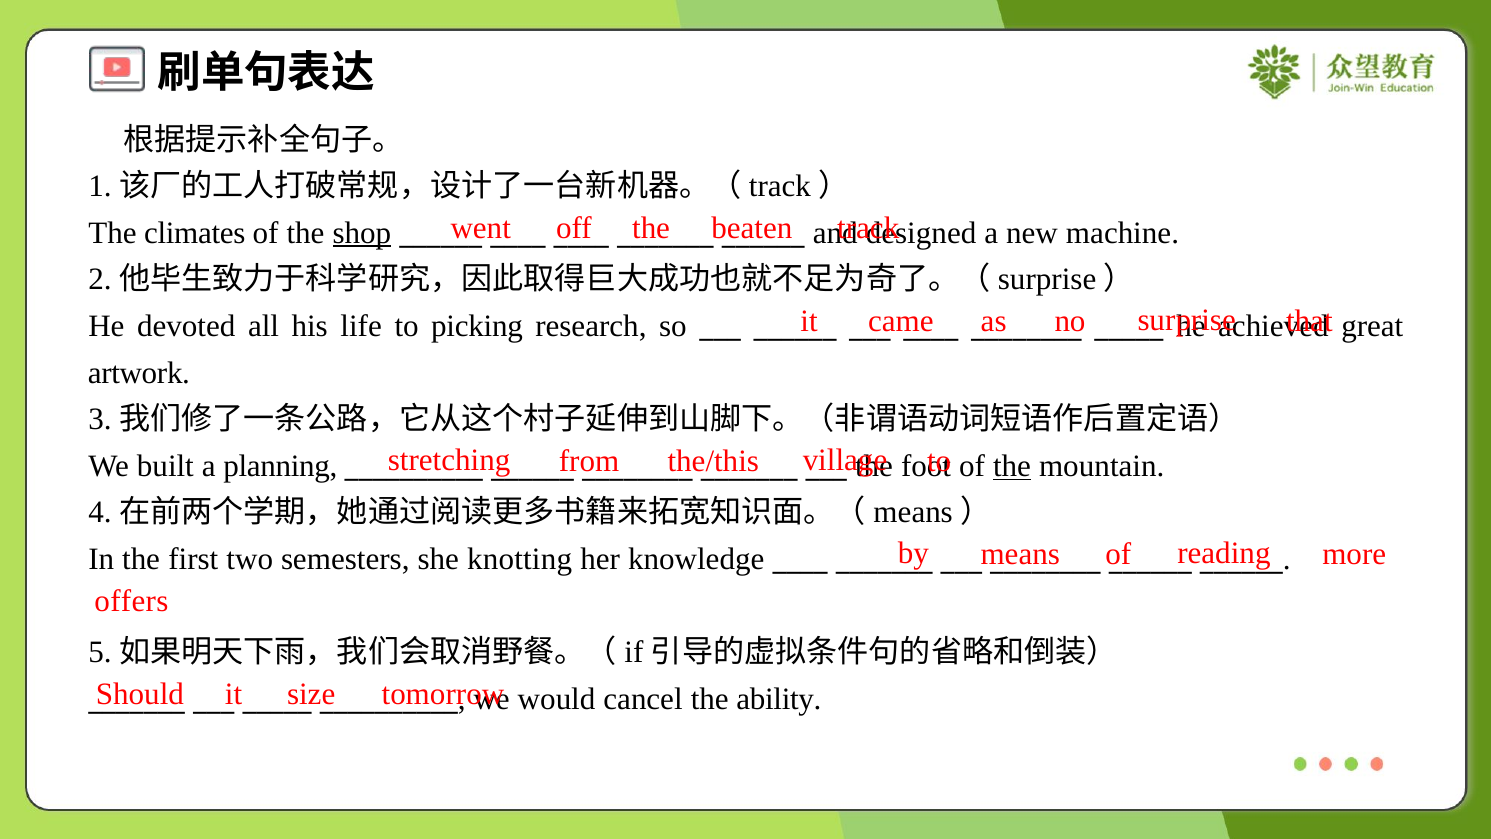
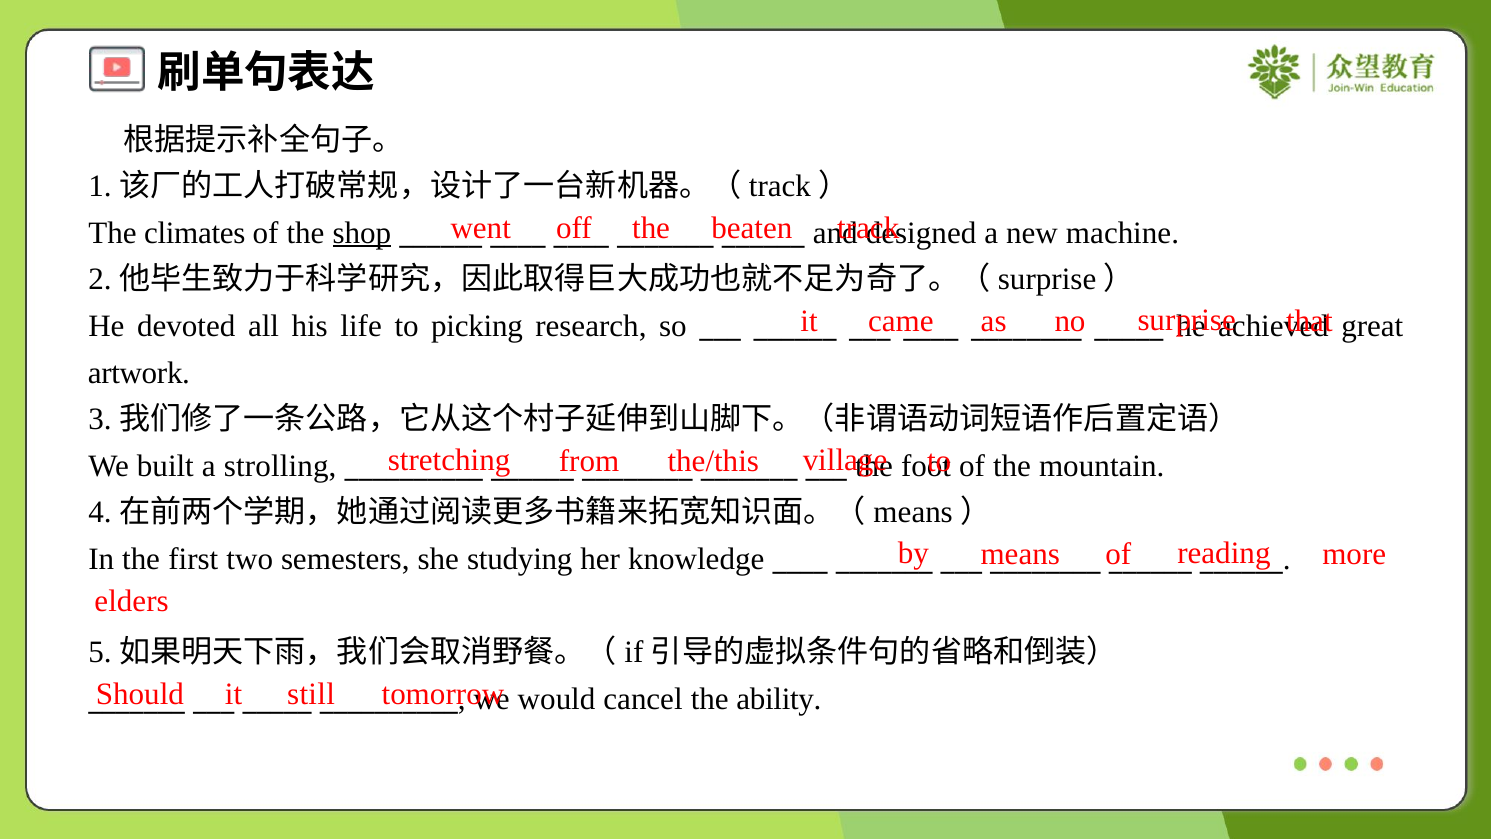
planning: planning -> strolling
the at (1012, 466) underline: present -> none
knotting: knotting -> studying
offers: offers -> elders
size: size -> still
